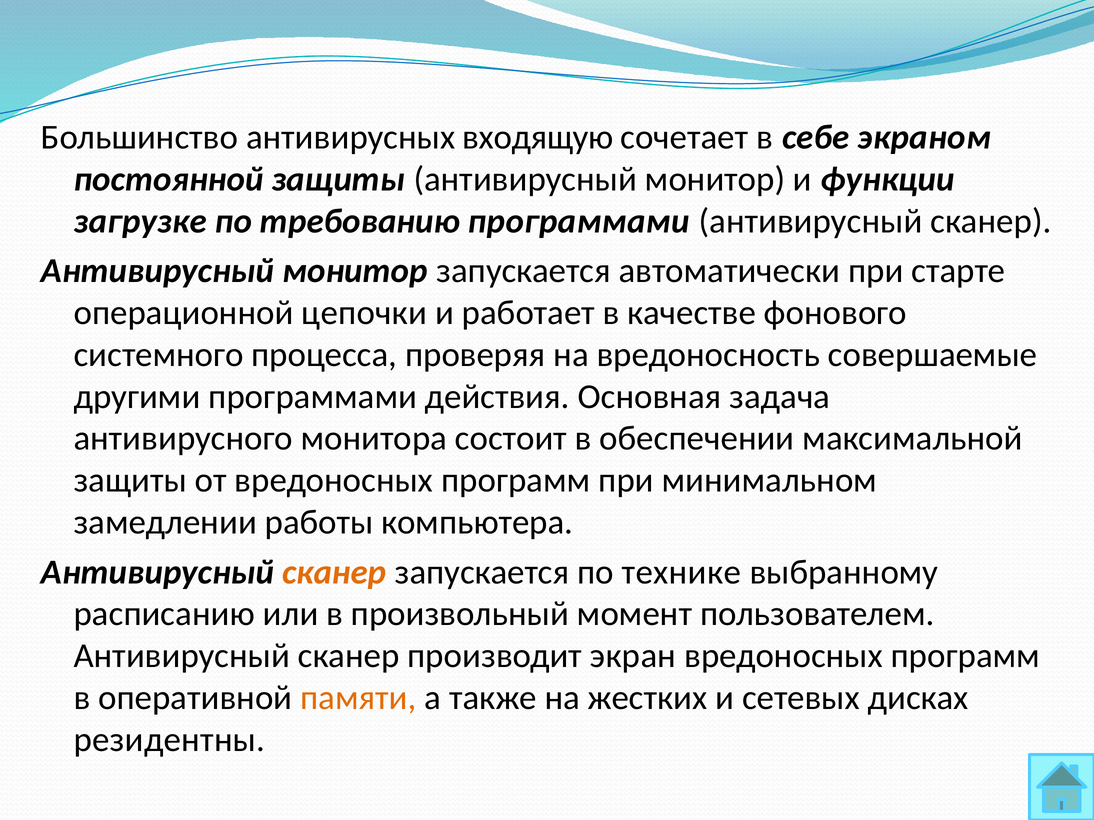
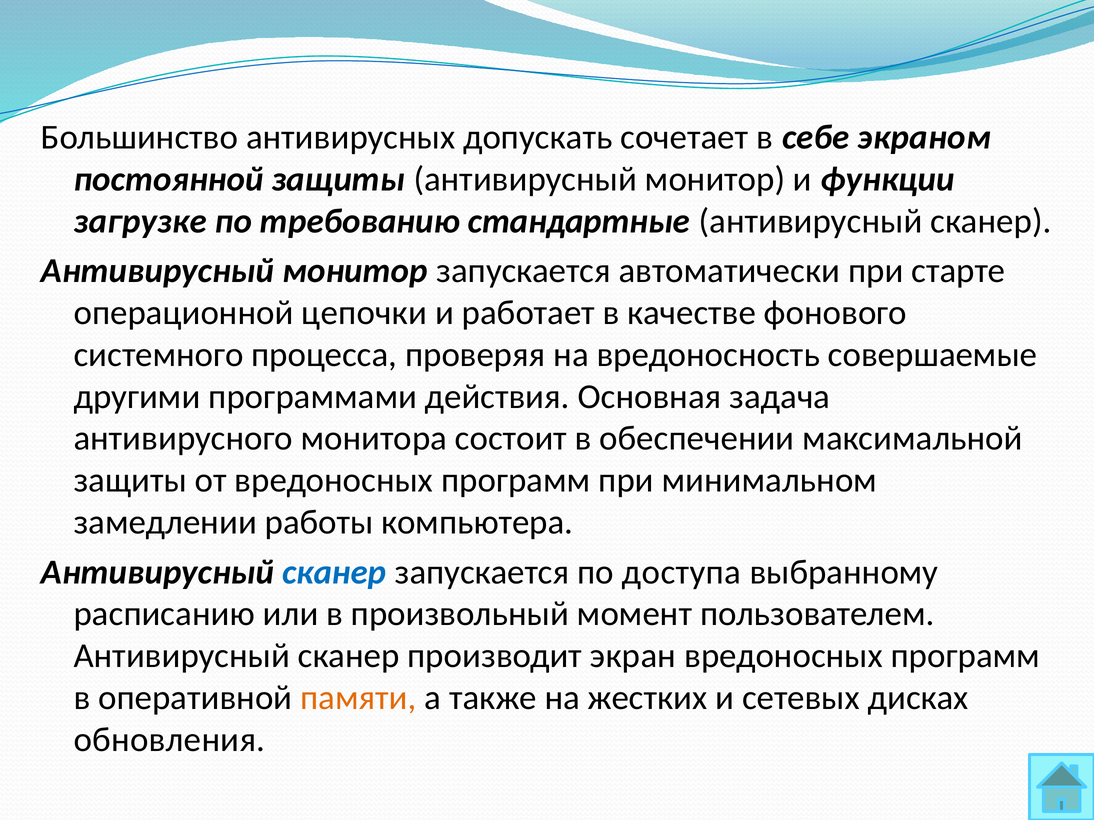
входящую: входящую -> допускать
требованию программами: программами -> стандартные
сканер at (334, 572) colour: orange -> blue
технике: технике -> доступа
резидентны: резидентны -> обновления
